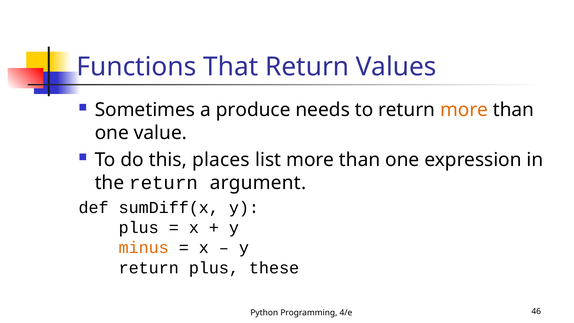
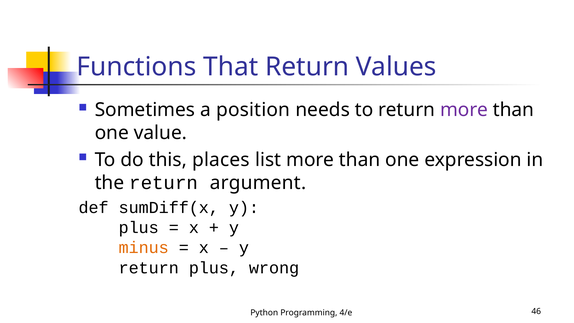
produce: produce -> position
more at (464, 110) colour: orange -> purple
these: these -> wrong
